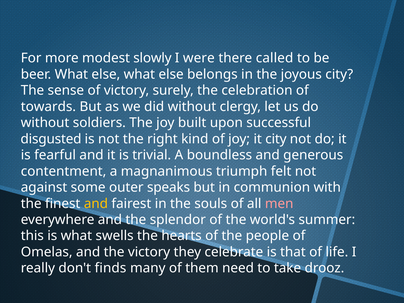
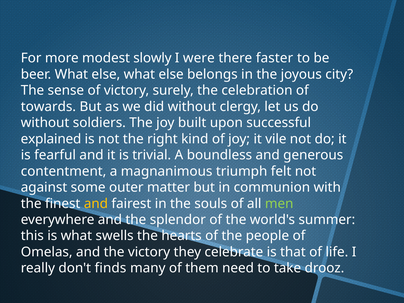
called: called -> faster
disgusted: disgusted -> explained
it city: city -> vile
speaks: speaks -> matter
men colour: pink -> light green
